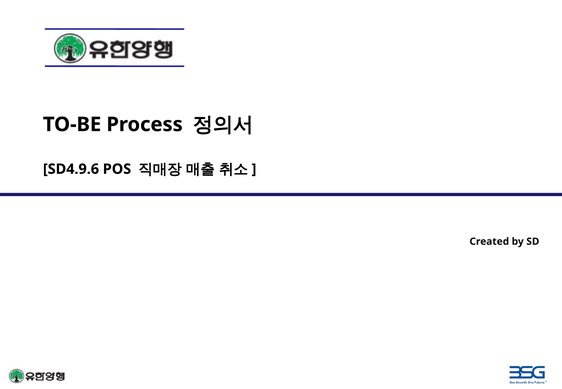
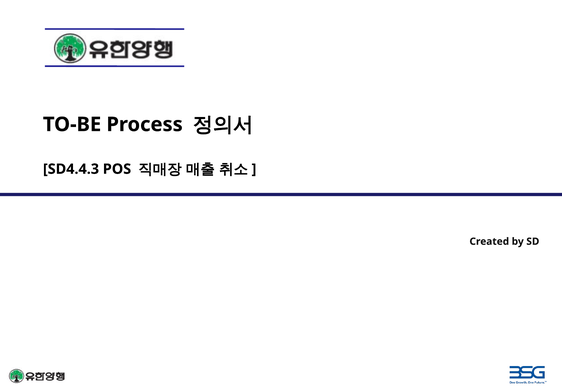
SD4.9.6: SD4.9.6 -> SD4.4.3
